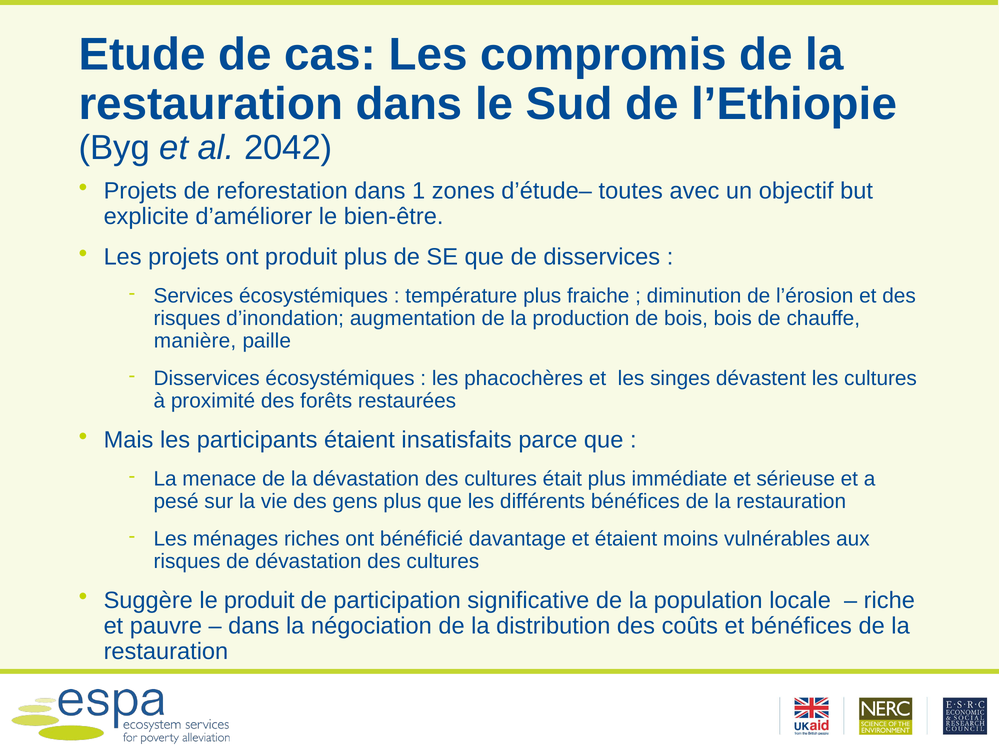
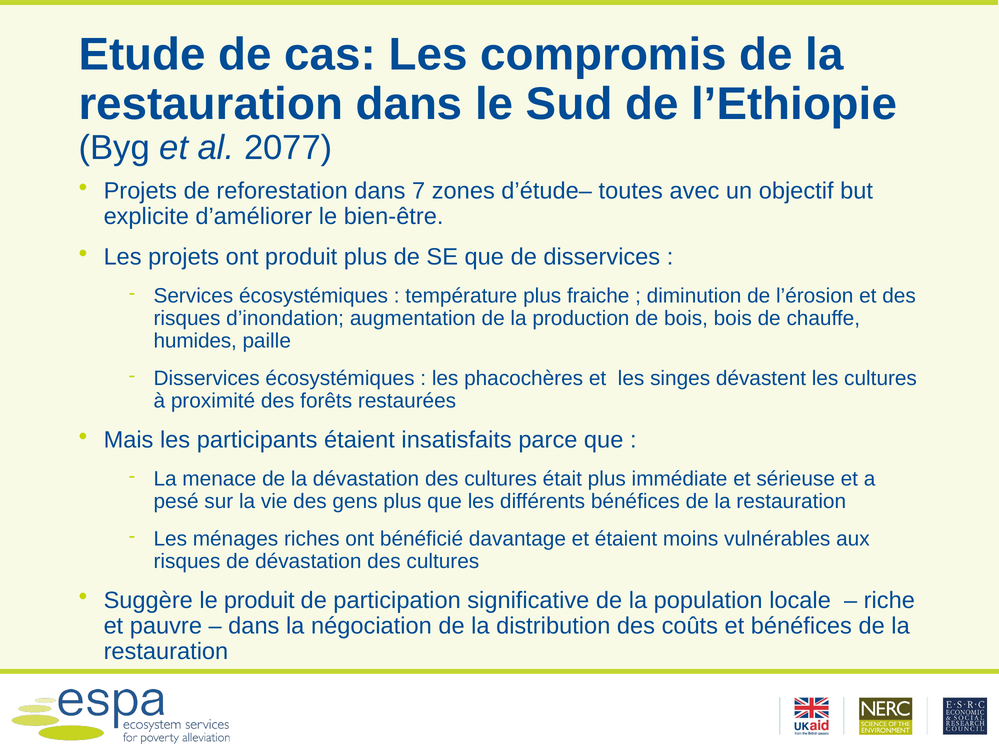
2042: 2042 -> 2077
1: 1 -> 7
manière: manière -> humides
